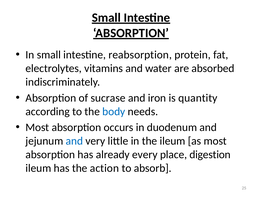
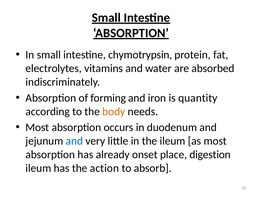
reabsorption: reabsorption -> chymotrypsin
sucrase: sucrase -> forming
body colour: blue -> orange
every: every -> onset
